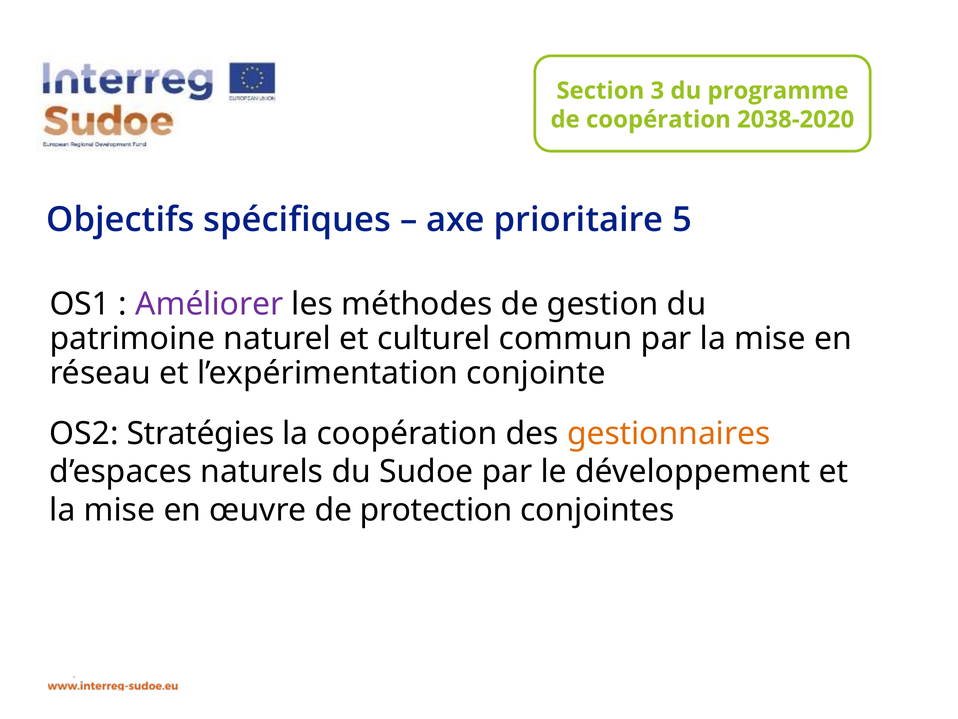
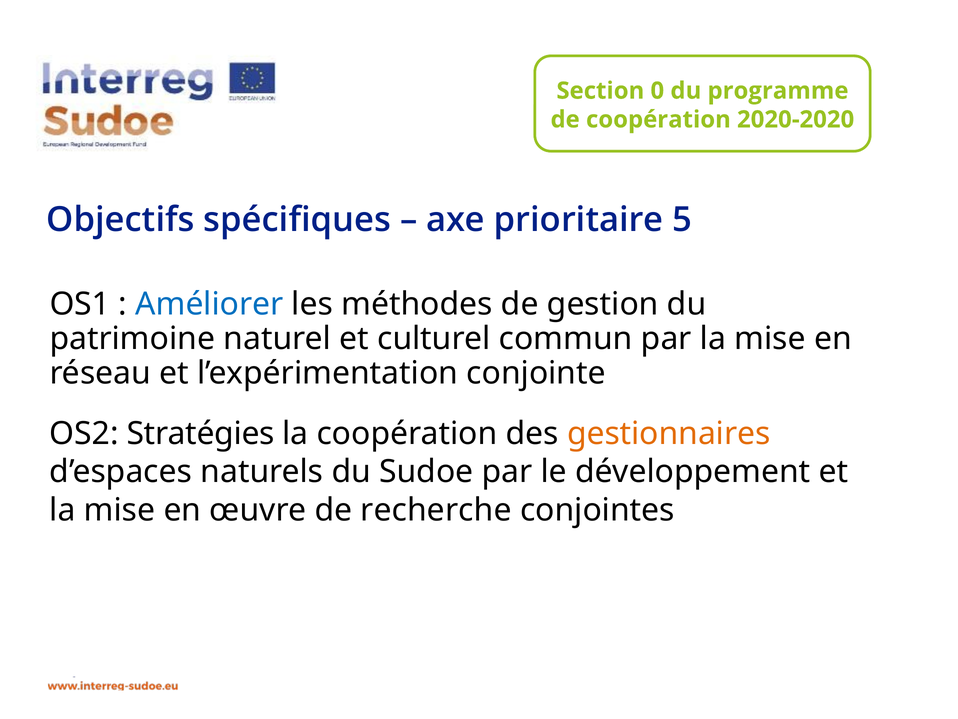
3: 3 -> 0
2038-2020: 2038-2020 -> 2020-2020
Améliorer colour: purple -> blue
protection: protection -> recherche
